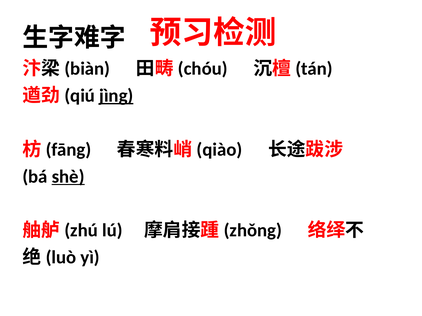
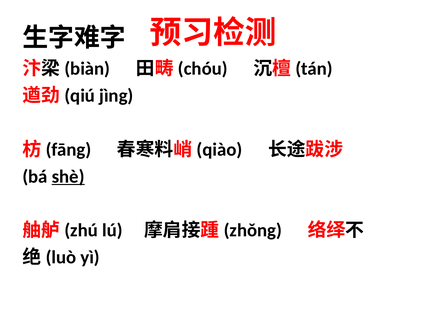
jìng underline: present -> none
